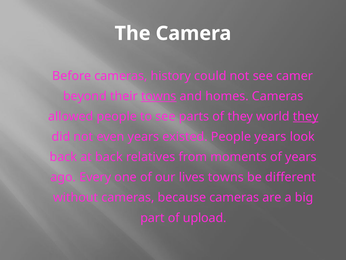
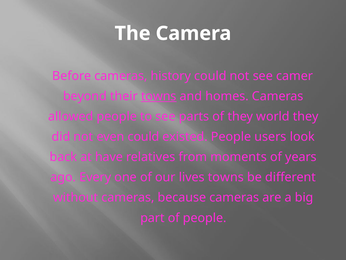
they at (306, 116) underline: present -> none
even years: years -> could
People years: years -> users
at back: back -> have
of upload: upload -> people
